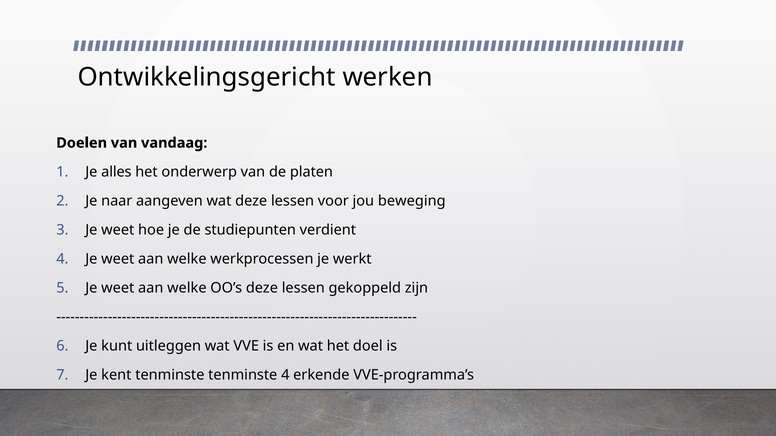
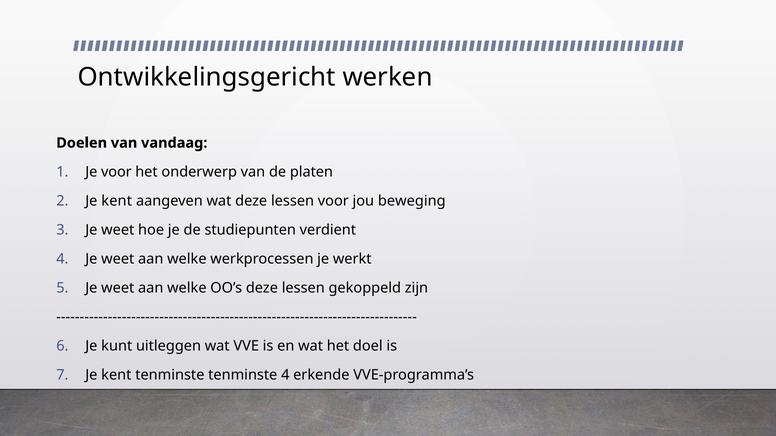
Je alles: alles -> voor
naar at (117, 201): naar -> kent
